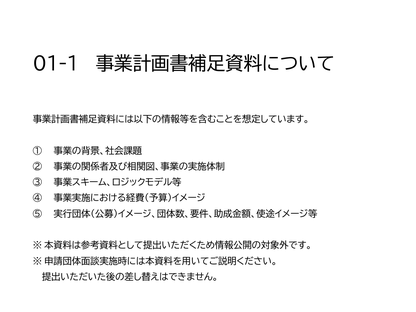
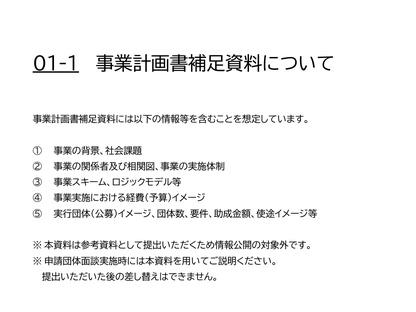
01-1 underline: none -> present
